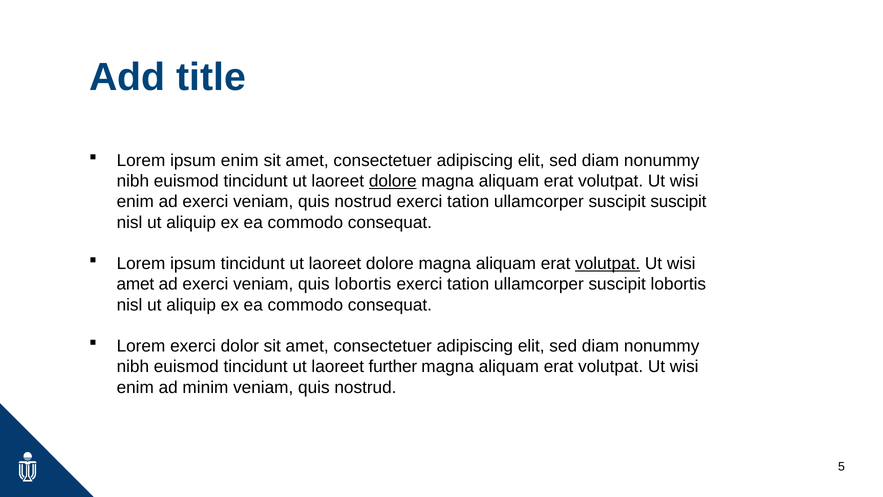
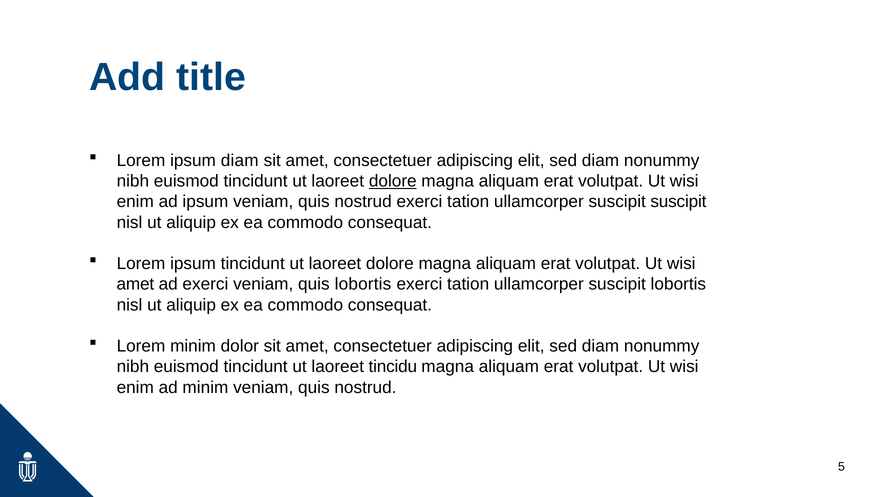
ipsum enim: enim -> diam
enim ad exerci: exerci -> ipsum
volutpat at (608, 263) underline: present -> none
Lorem exerci: exerci -> minim
further: further -> tincidu
